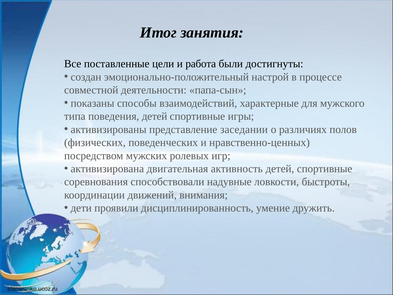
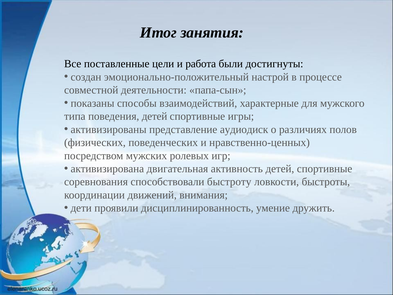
заседании: заседании -> аудиодиск
надувные: надувные -> быстроту
